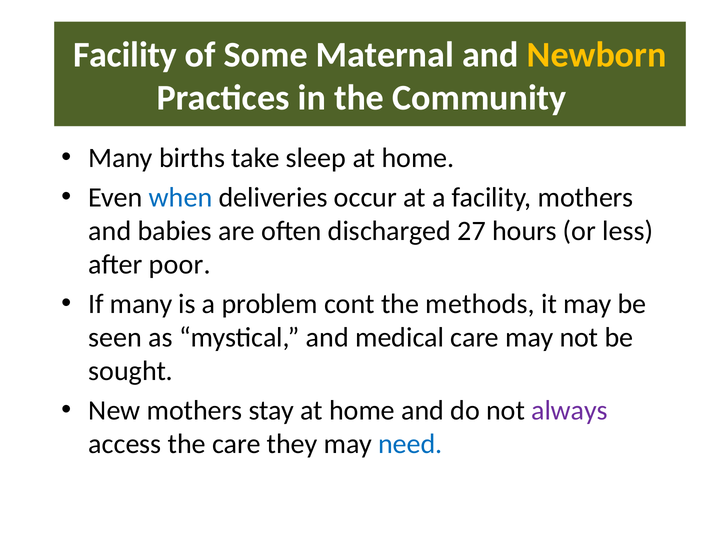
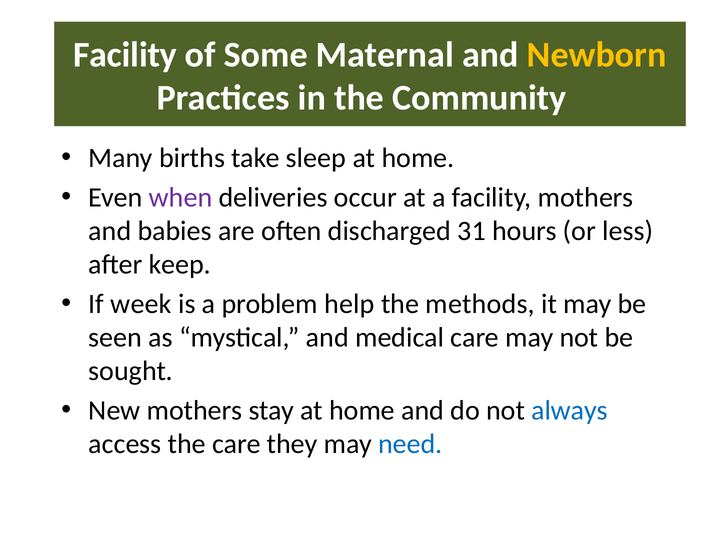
when colour: blue -> purple
27: 27 -> 31
poor: poor -> keep
If many: many -> week
cont: cont -> help
always colour: purple -> blue
